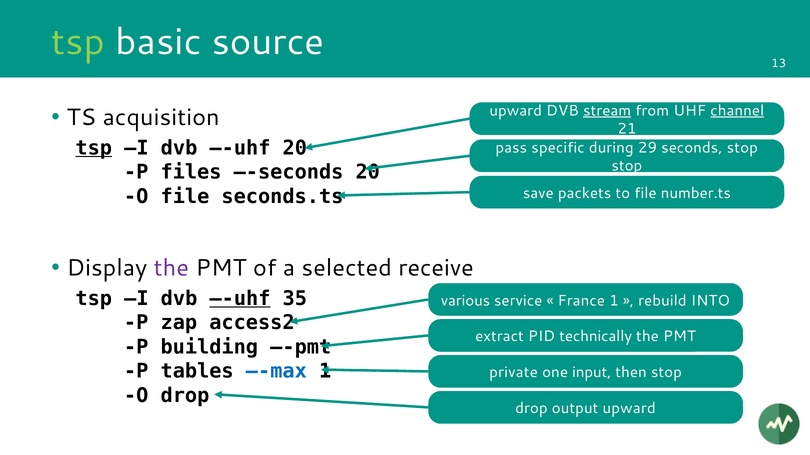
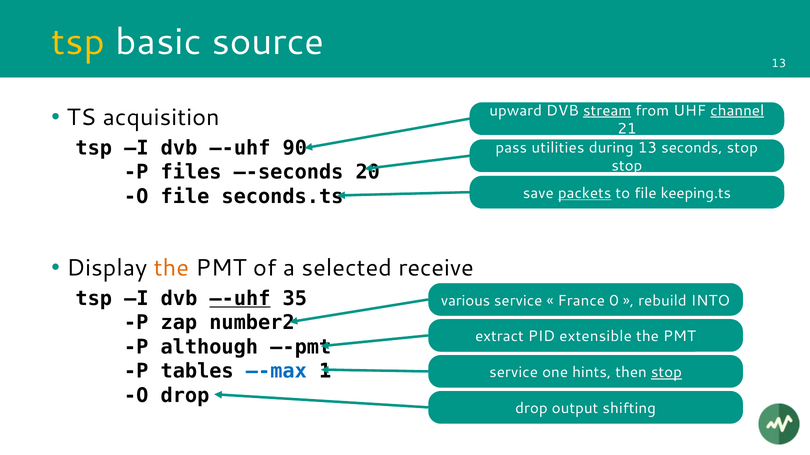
tsp at (78, 42) colour: light green -> yellow
tsp at (94, 148) underline: present -> none
–-uhf 20: 20 -> 90
specific: specific -> utilities
during 29: 29 -> 13
packets underline: none -> present
number.ts: number.ts -> keeping.ts
the at (171, 268) colour: purple -> orange
France 1: 1 -> 0
access2: access2 -> number2
technically: technically -> extensible
building: building -> although
private at (514, 373): private -> service
input: input -> hints
stop at (666, 373) underline: none -> present
output upward: upward -> shifting
